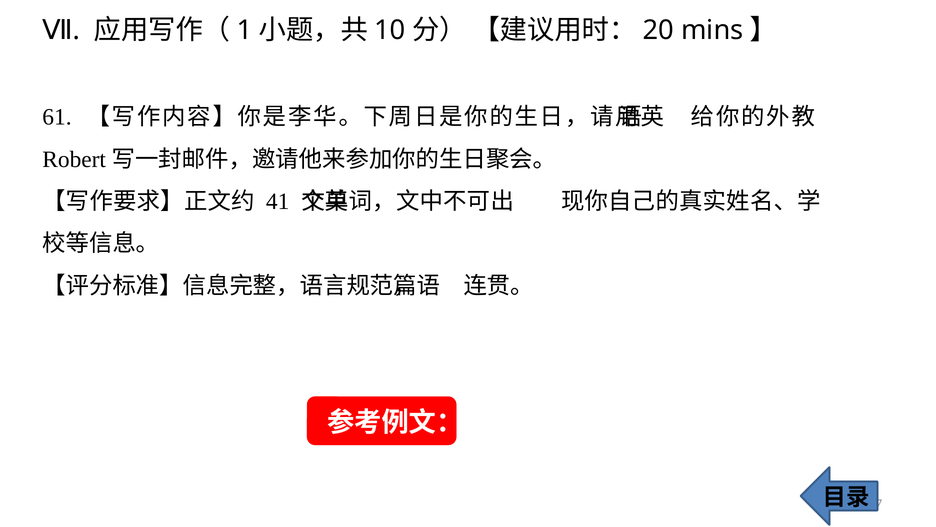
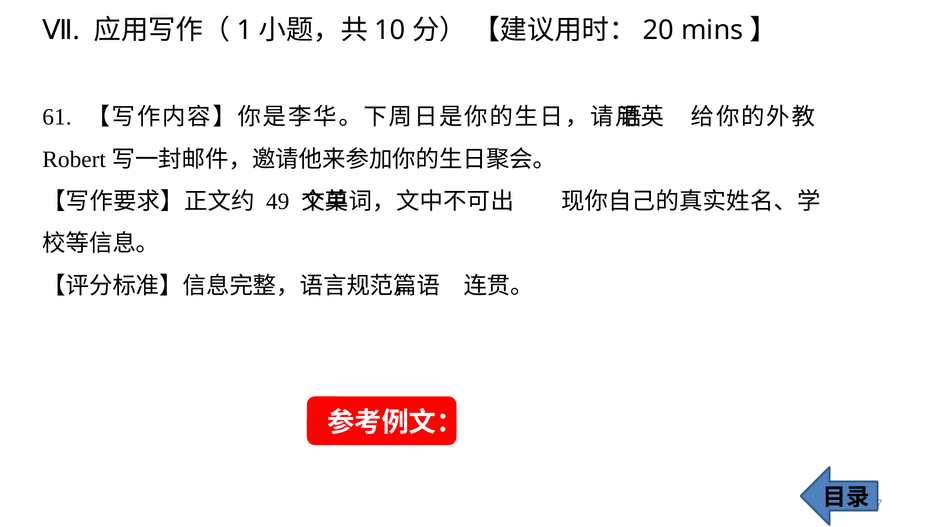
41: 41 -> 49
